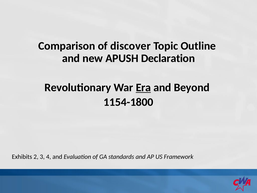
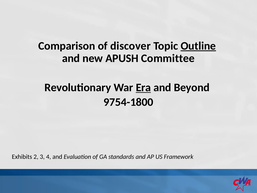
Outline underline: none -> present
Declaration: Declaration -> Committee
1154-1800: 1154-1800 -> 9754-1800
